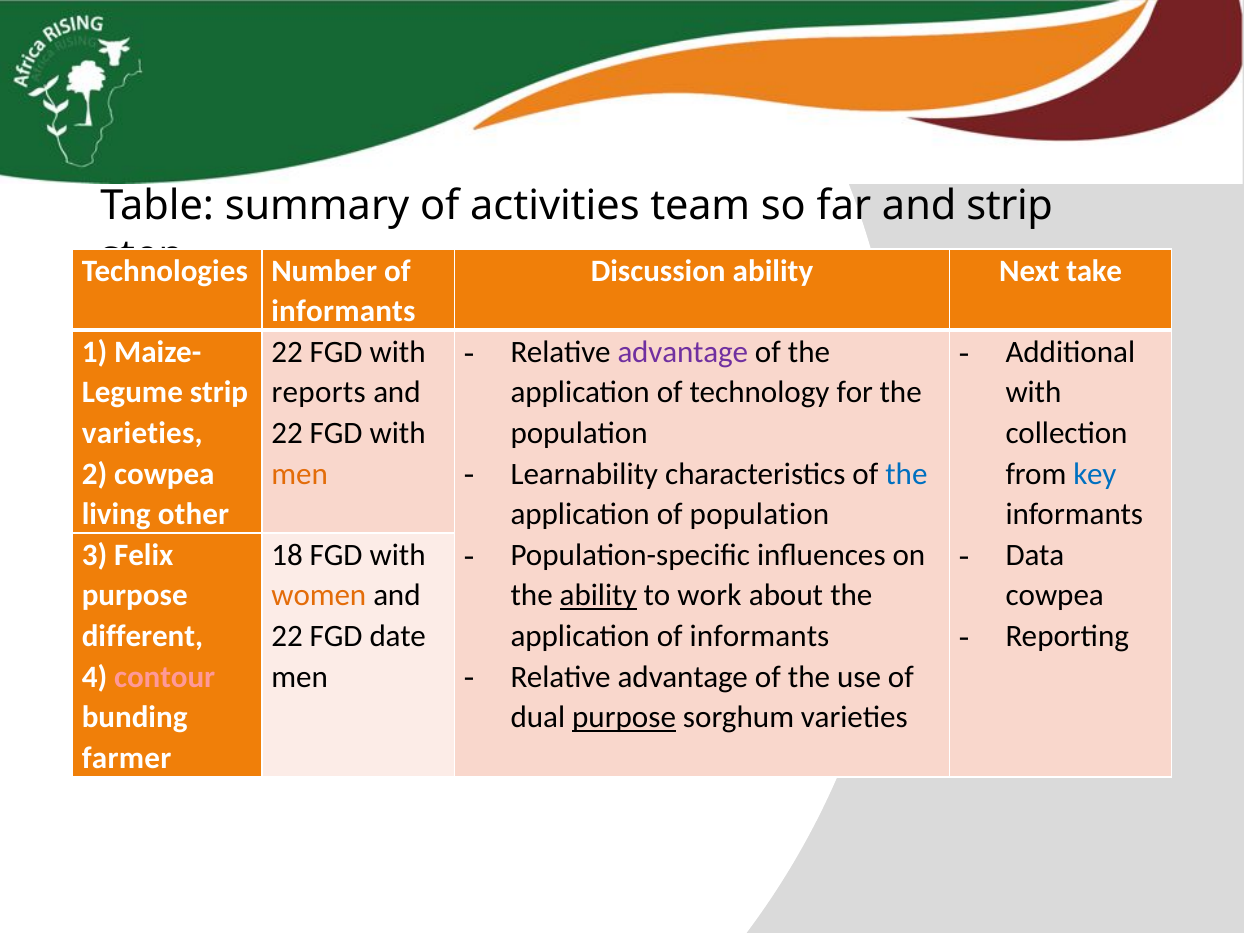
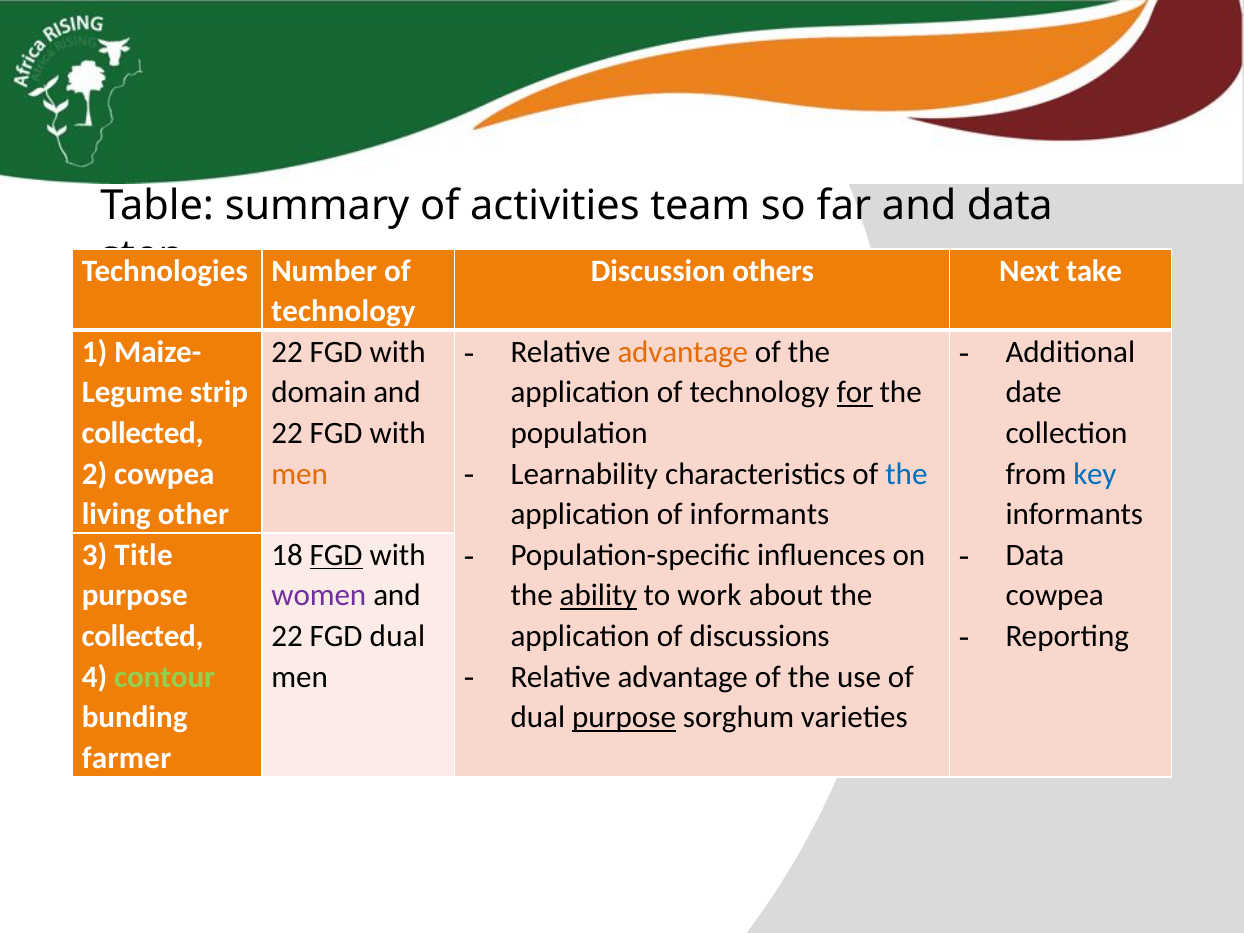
and strip: strip -> data
Discussion ability: ability -> others
informants at (343, 311): informants -> technology
advantage at (683, 352) colour: purple -> orange
reports: reports -> domain
for underline: none -> present
with at (1033, 393): with -> date
varieties at (142, 433): varieties -> collected
of population: population -> informants
Felix: Felix -> Title
FGD at (336, 555) underline: none -> present
women colour: orange -> purple
application of informants: informants -> discussions
different at (142, 636): different -> collected
FGD date: date -> dual
contour colour: pink -> light green
